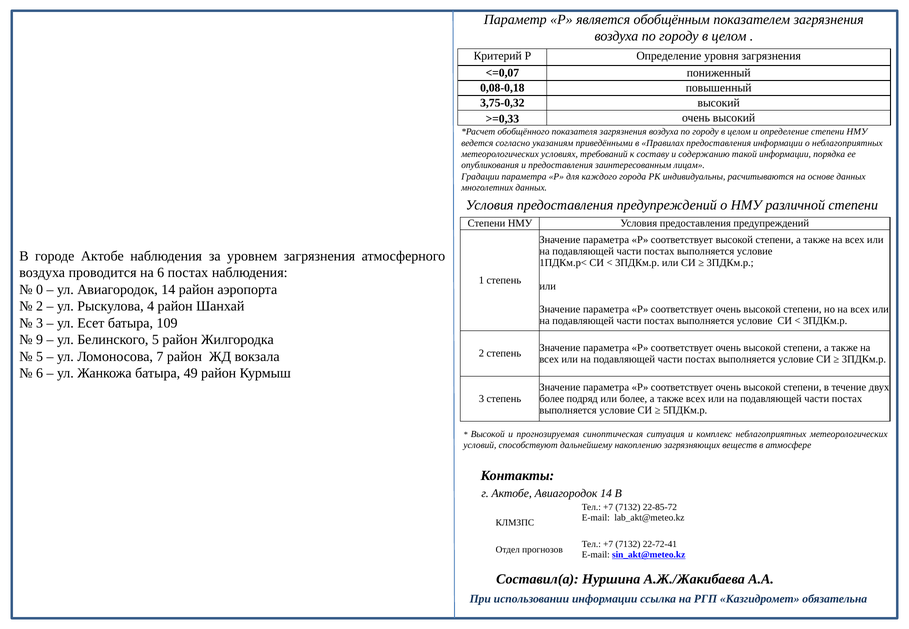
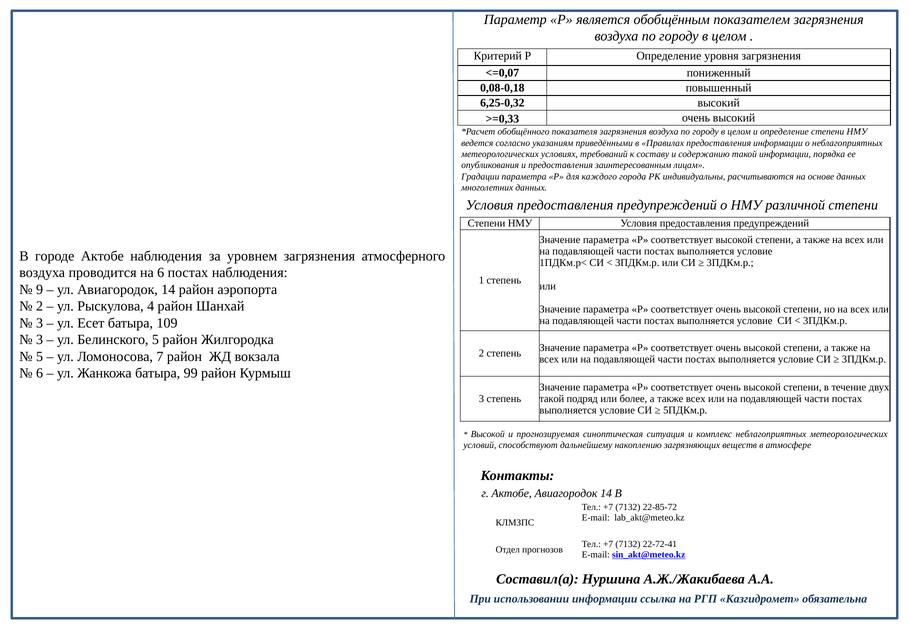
3,75-0,32: 3,75-0,32 -> 6,25-0,32
0: 0 -> 9
9 at (40, 340): 9 -> 3
49: 49 -> 99
более at (552, 399): более -> такой
